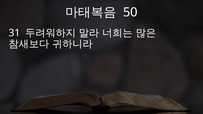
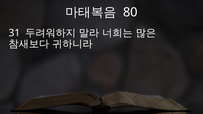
50: 50 -> 80
